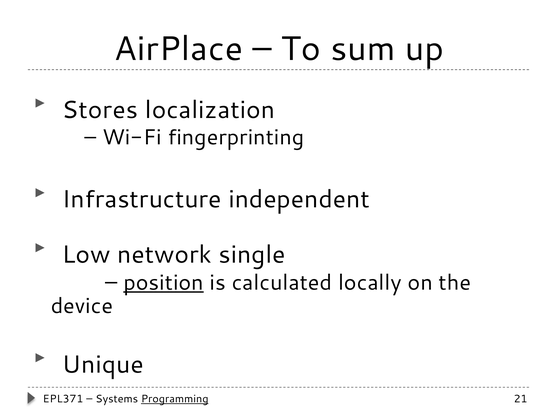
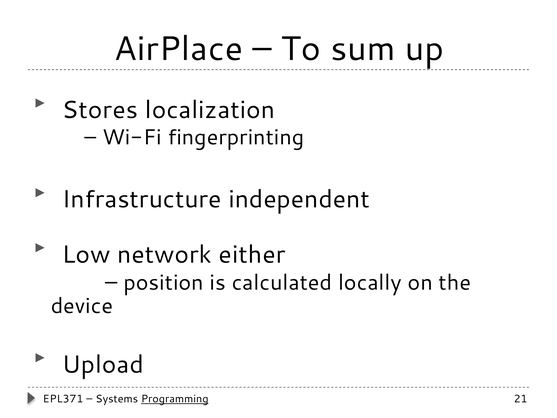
single: single -> either
position underline: present -> none
Unique: Unique -> Upload
